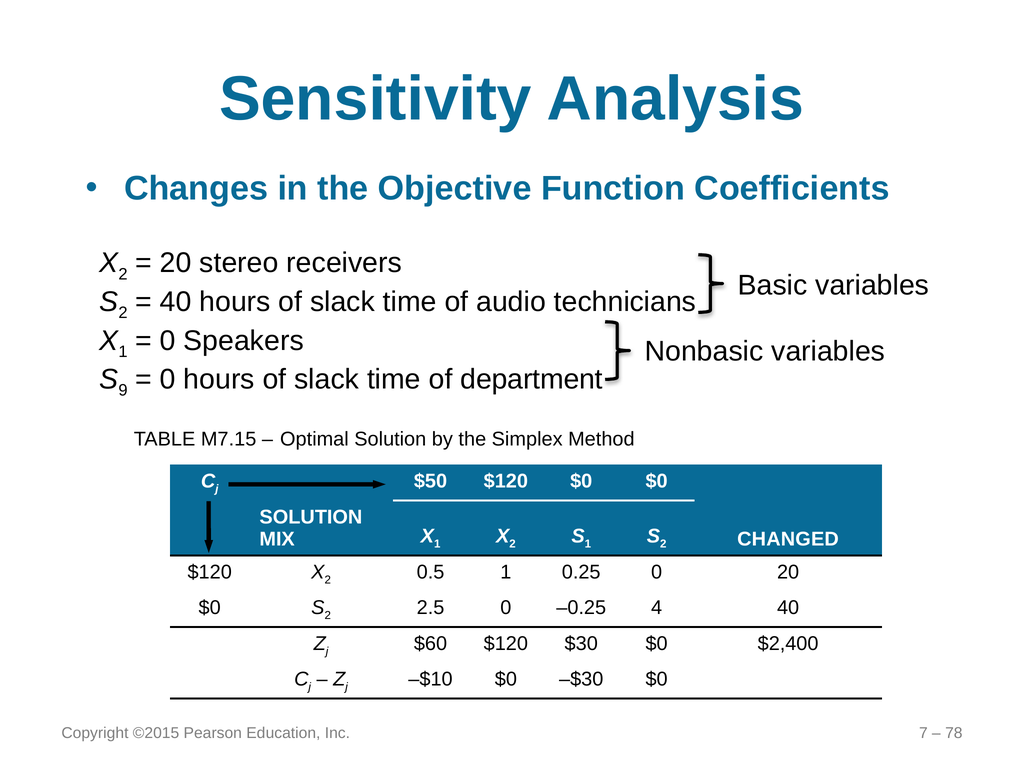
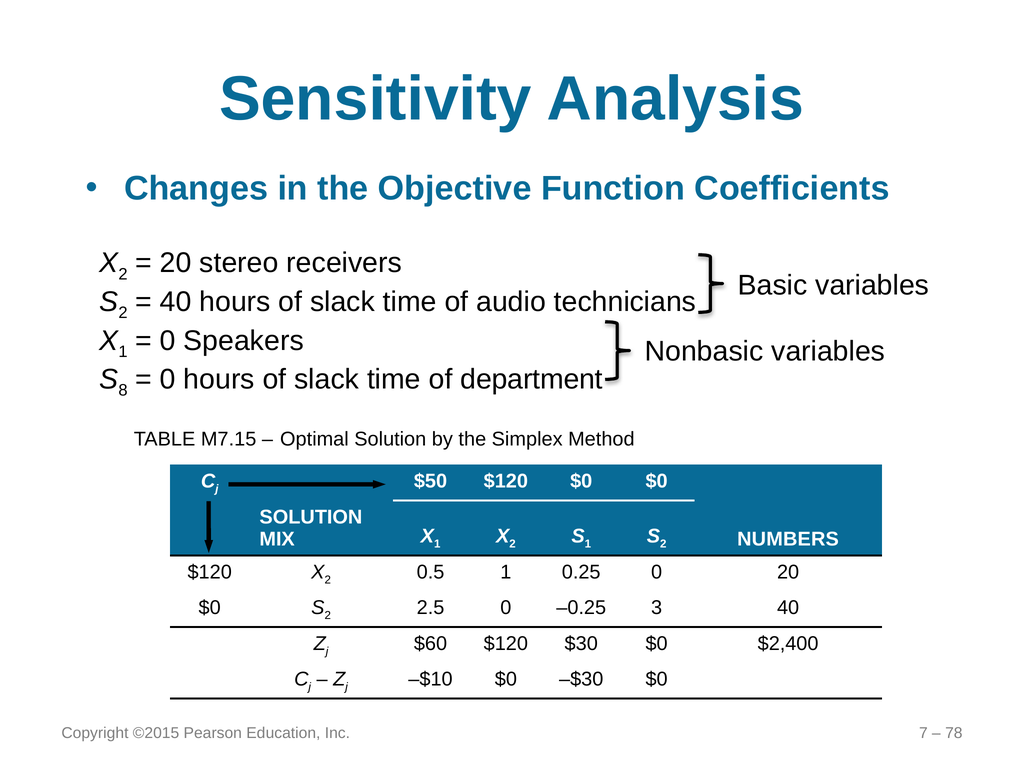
9: 9 -> 8
CHANGED: CHANGED -> NUMBERS
4: 4 -> 3
